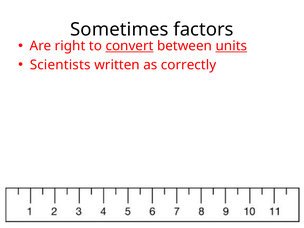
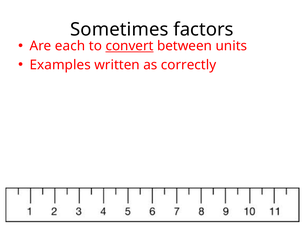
right: right -> each
units underline: present -> none
Scientists: Scientists -> Examples
